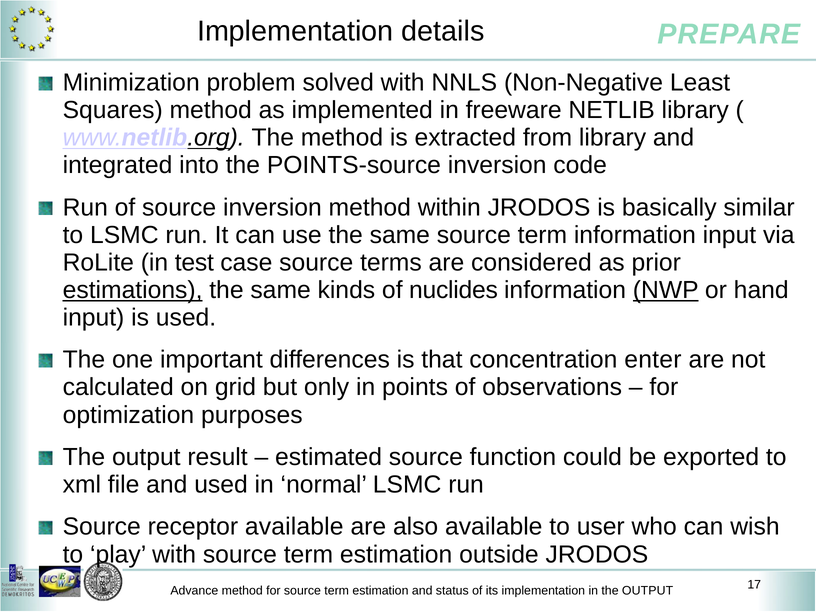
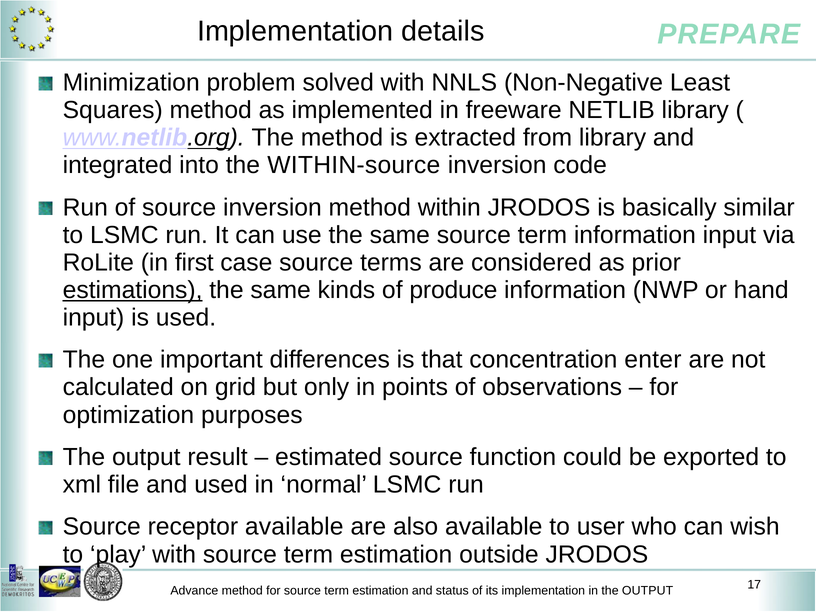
POINTS-source: POINTS-source -> WITHIN-source
test: test -> first
nuclides: nuclides -> produce
NWP underline: present -> none
